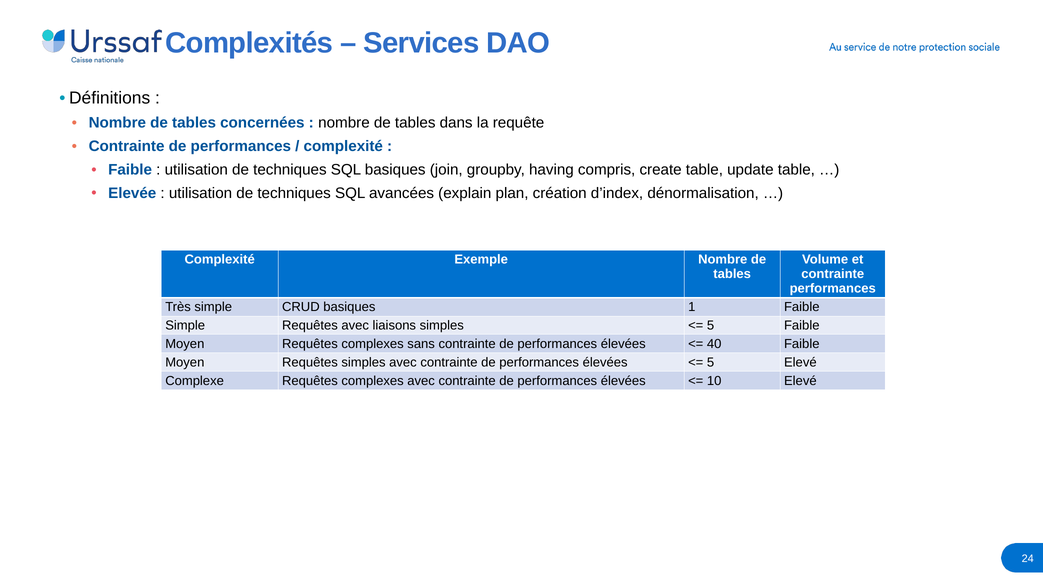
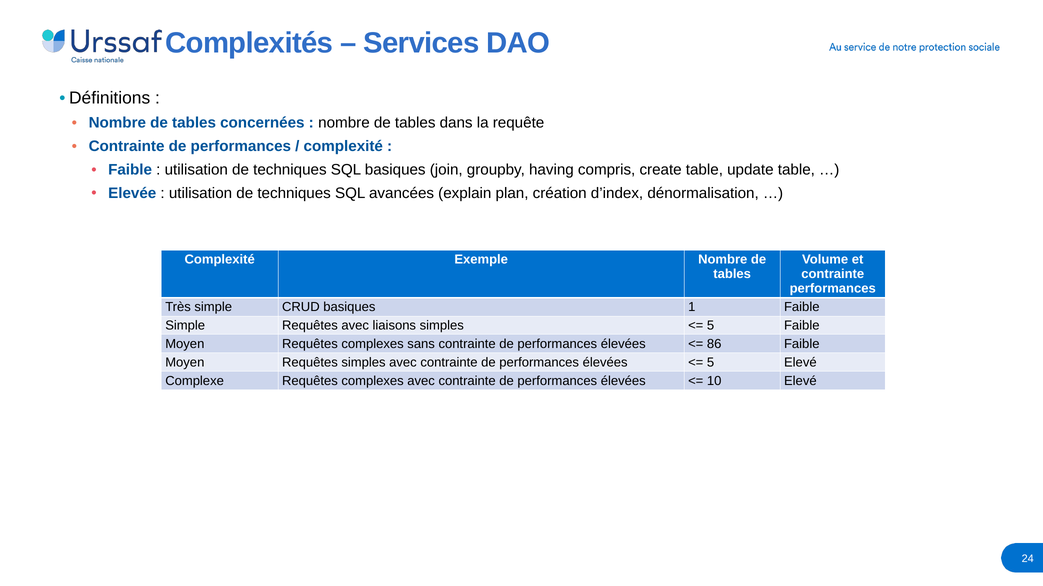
40: 40 -> 86
